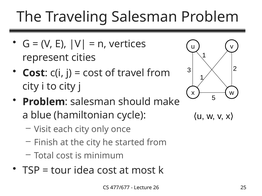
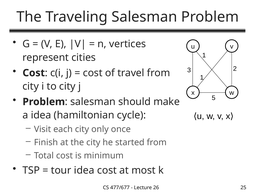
a blue: blue -> idea
